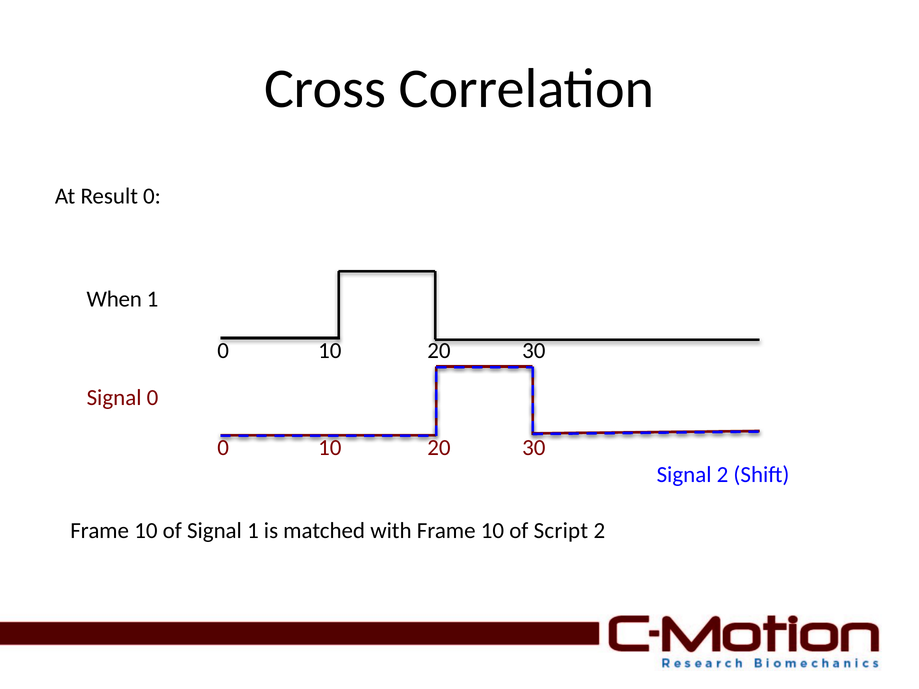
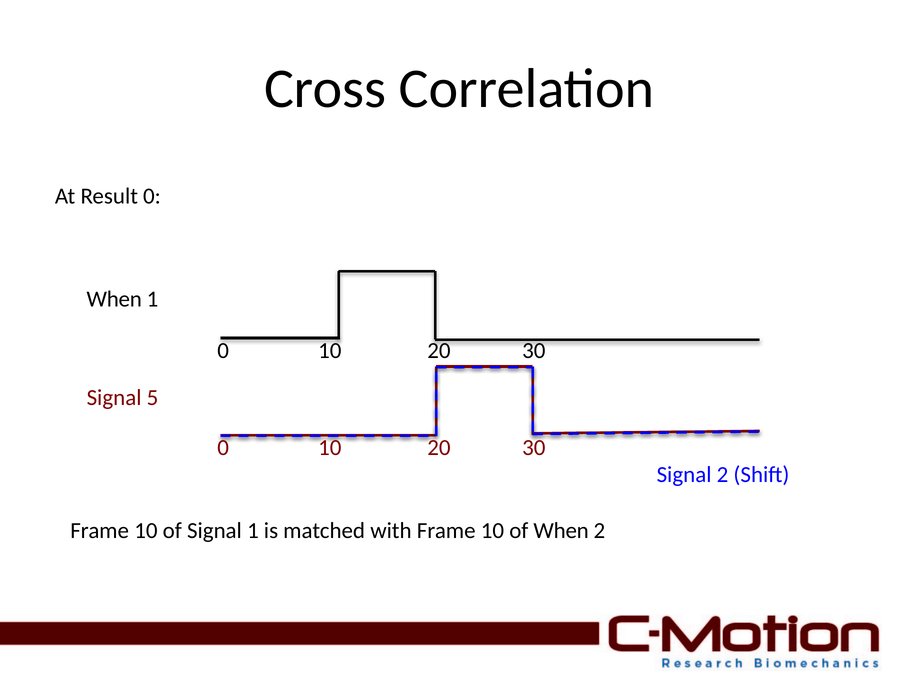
Signal 0: 0 -> 5
of Script: Script -> When
